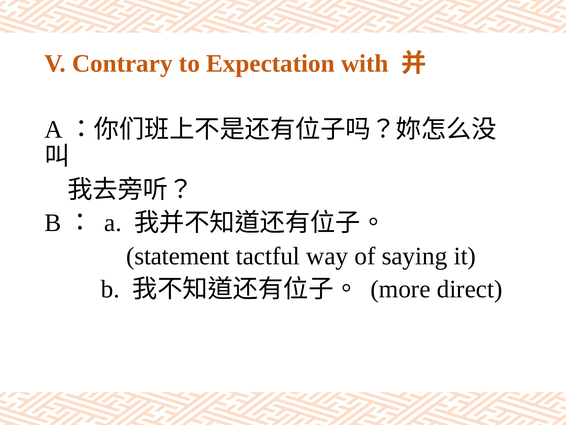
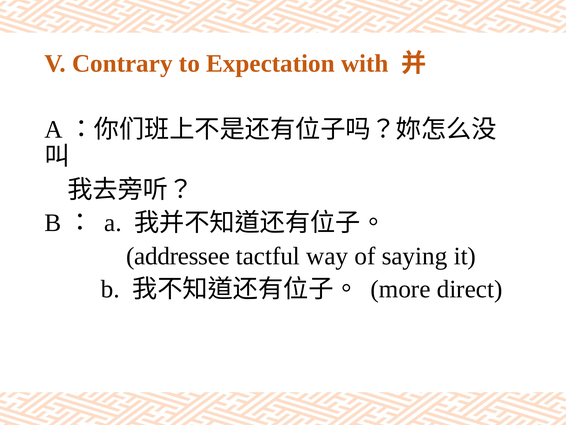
statement: statement -> addressee
